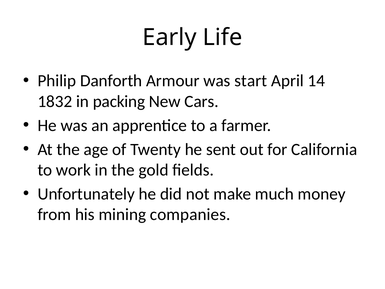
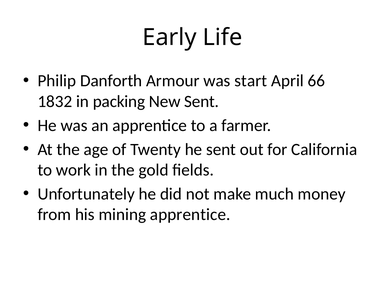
14: 14 -> 66
New Cars: Cars -> Sent
mining companies: companies -> apprentice
